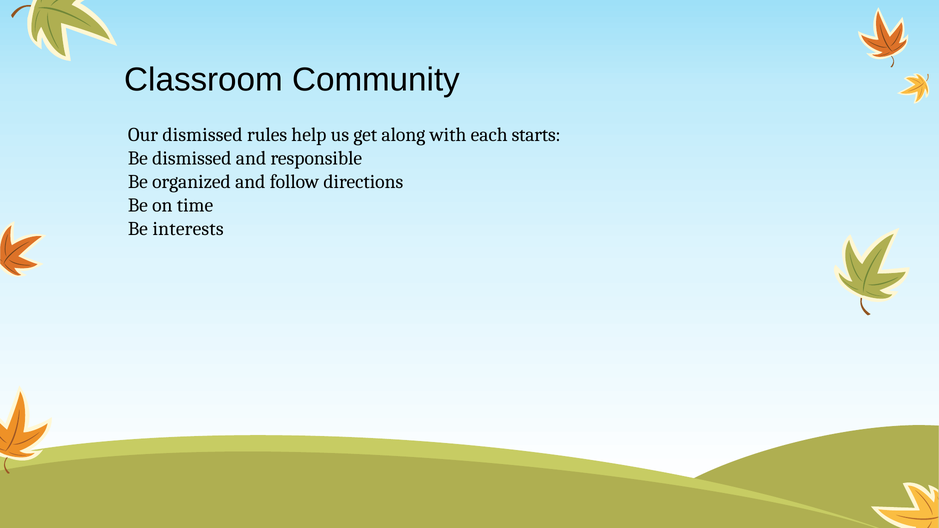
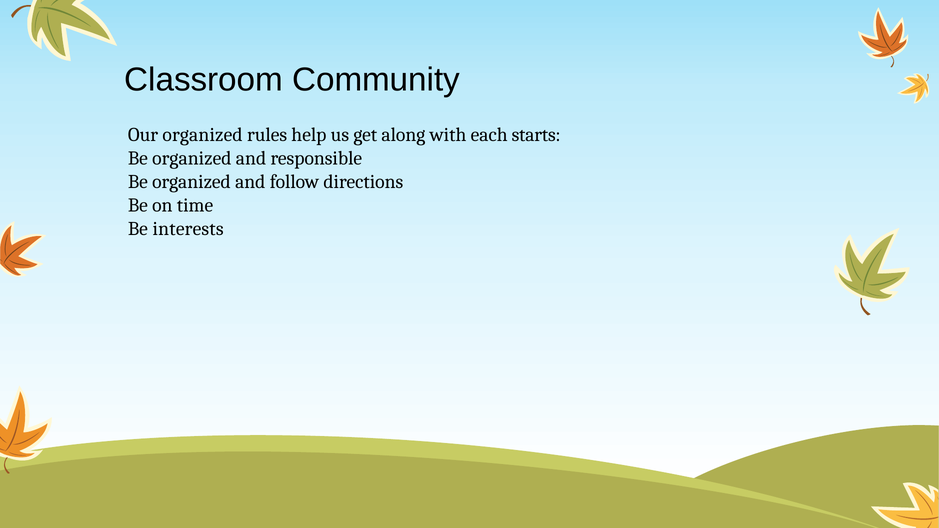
Our dismissed: dismissed -> organized
dismissed at (192, 158): dismissed -> organized
